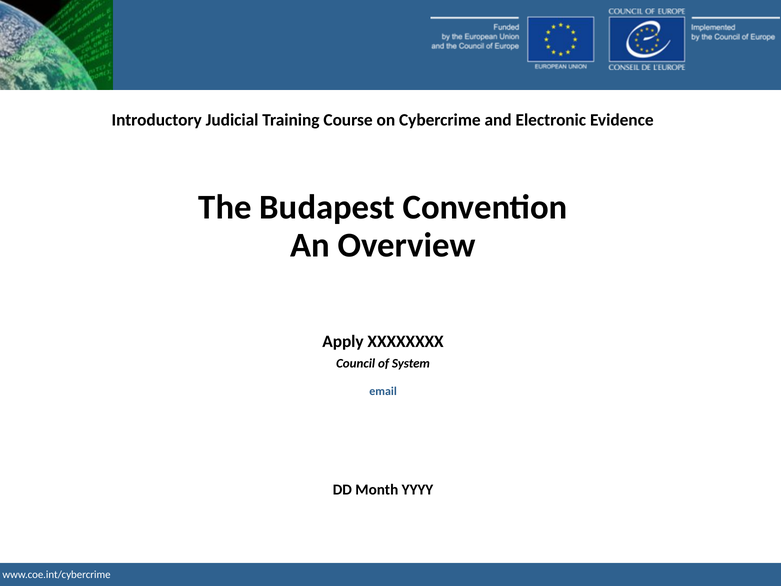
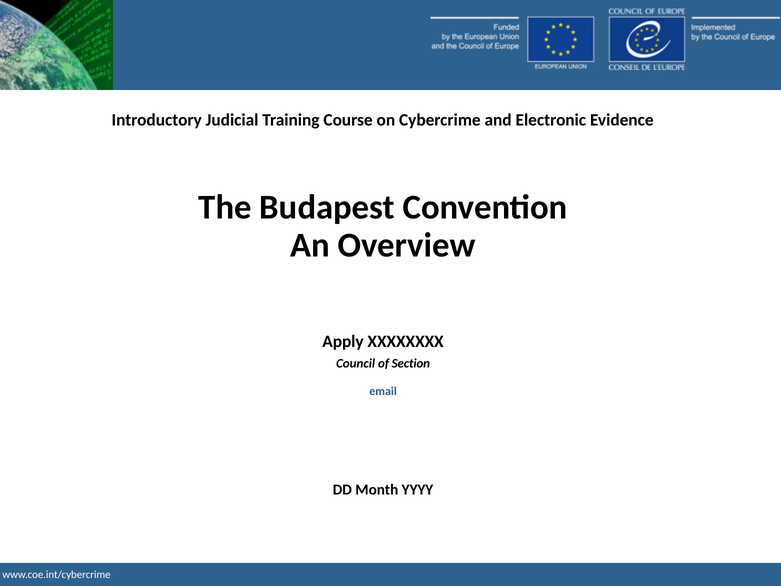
System: System -> Section
